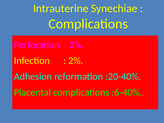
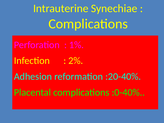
3%: 3% -> 1%
:6-40%: :6-40% -> :0-40%
